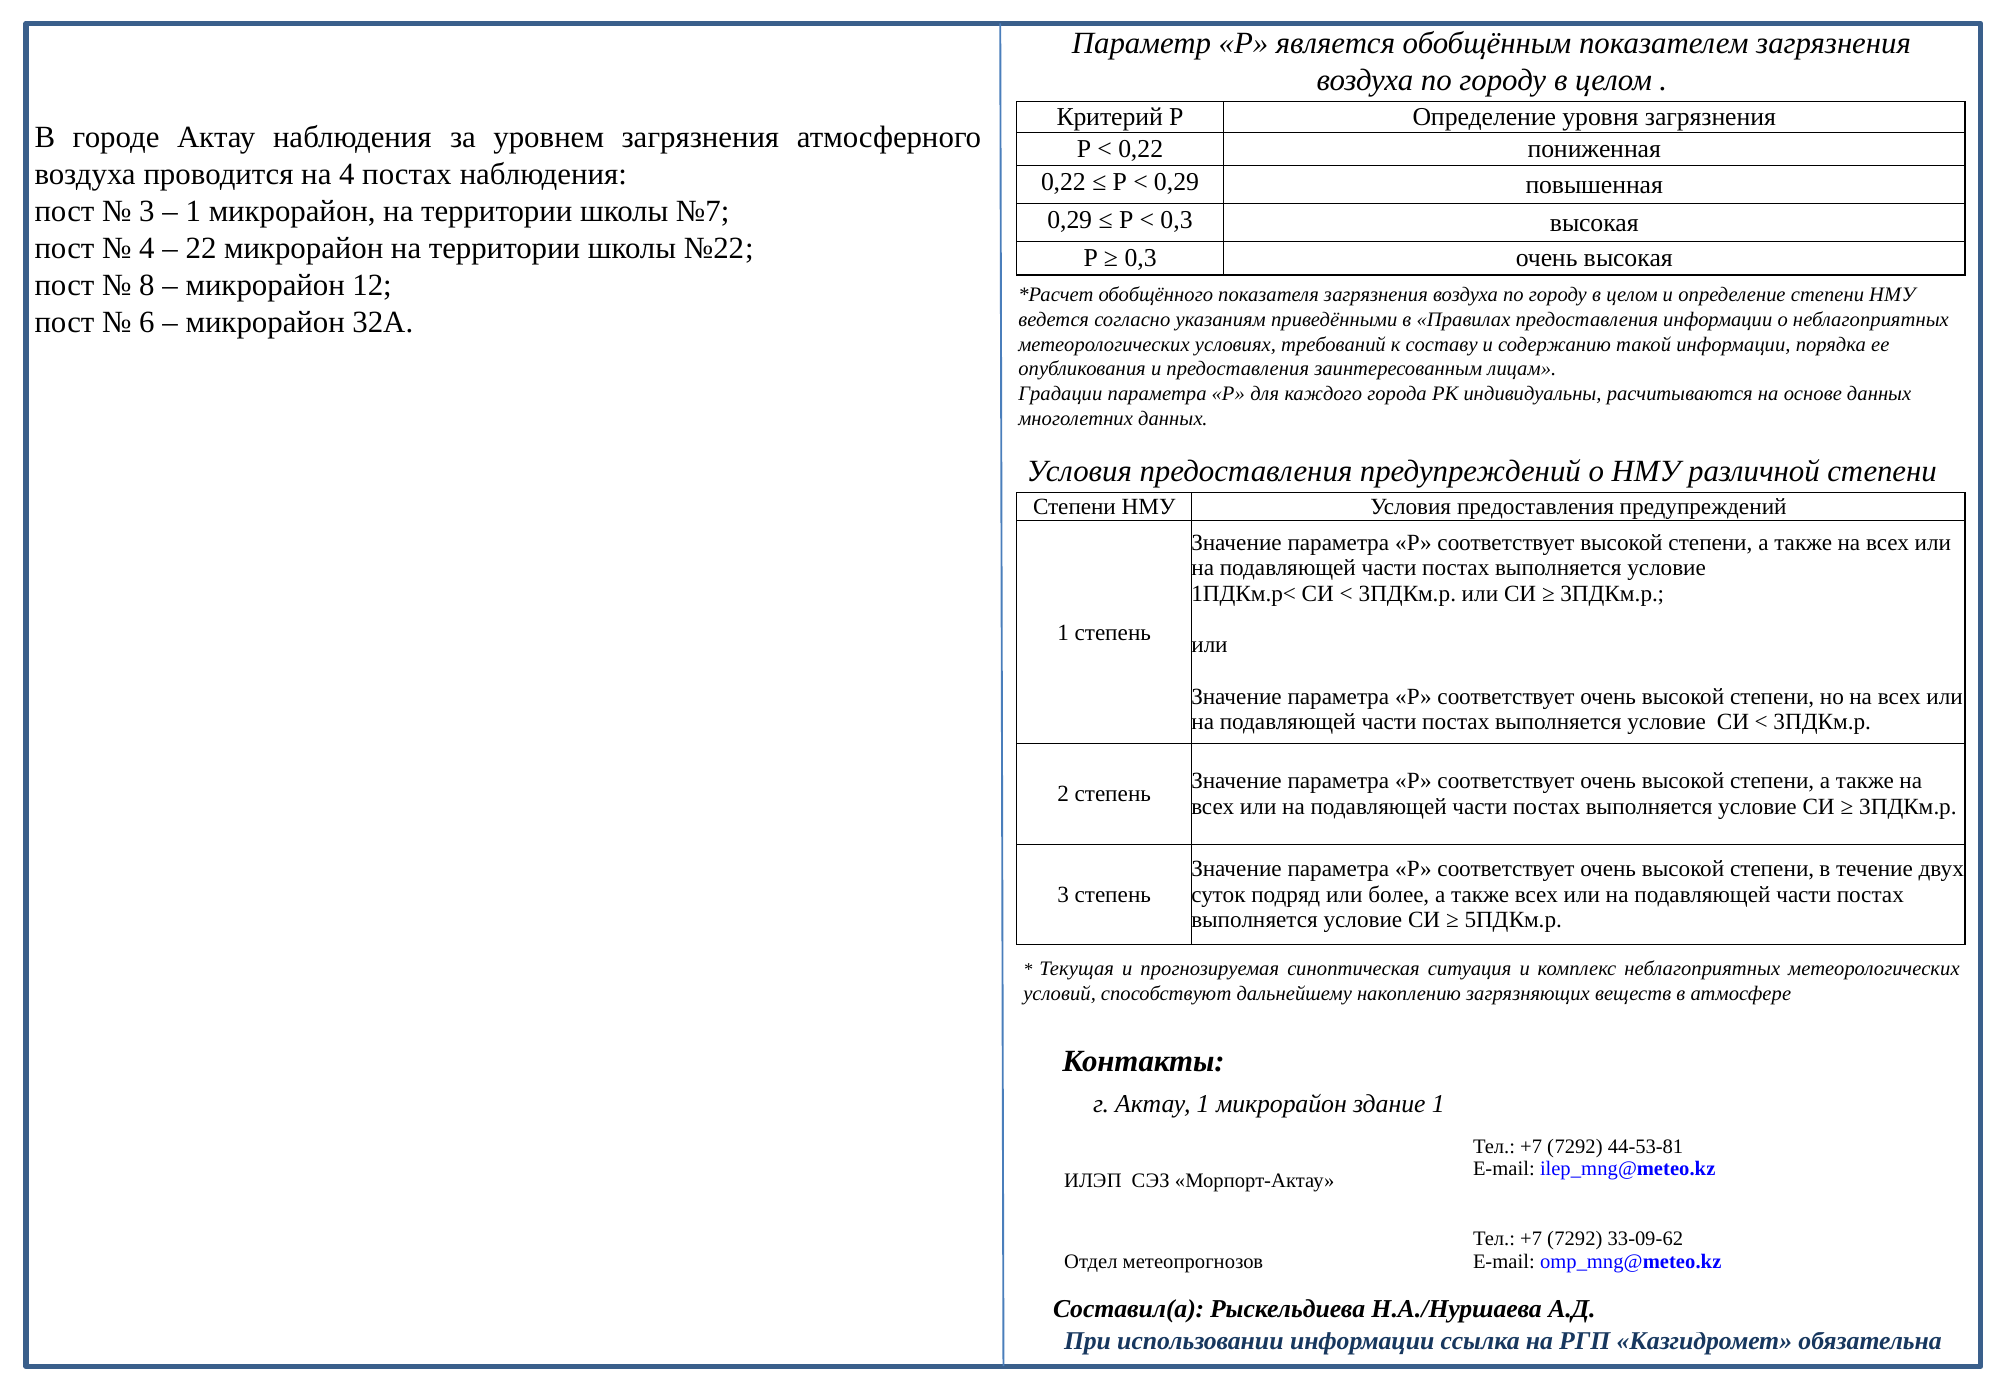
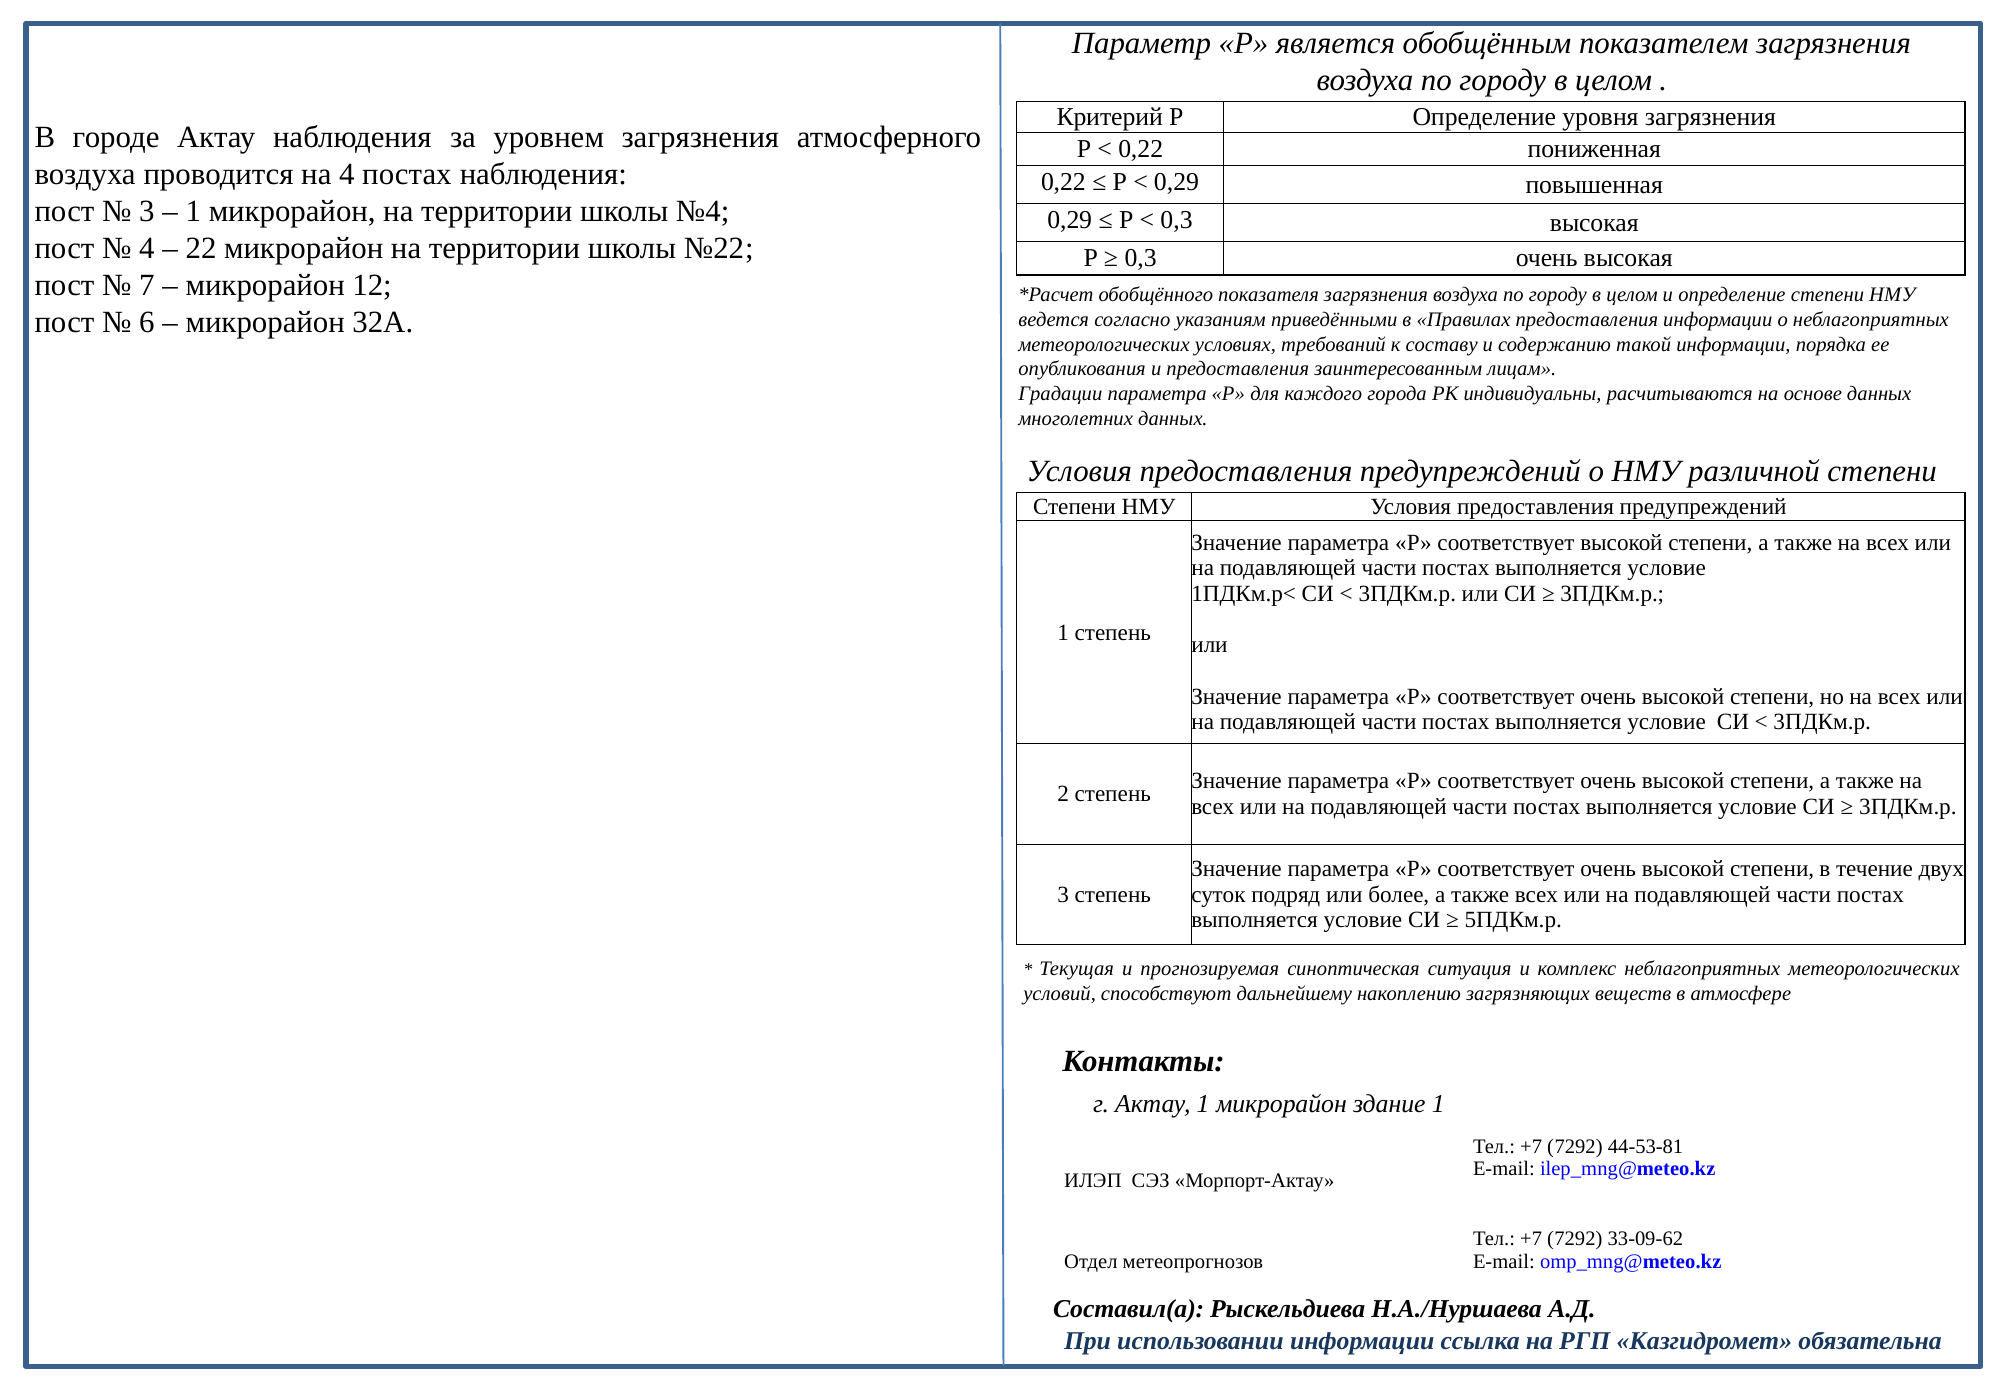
№7: №7 -> №4
8: 8 -> 7
